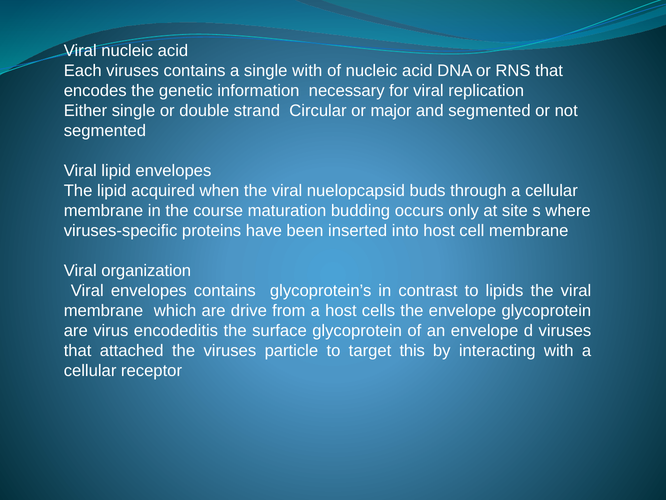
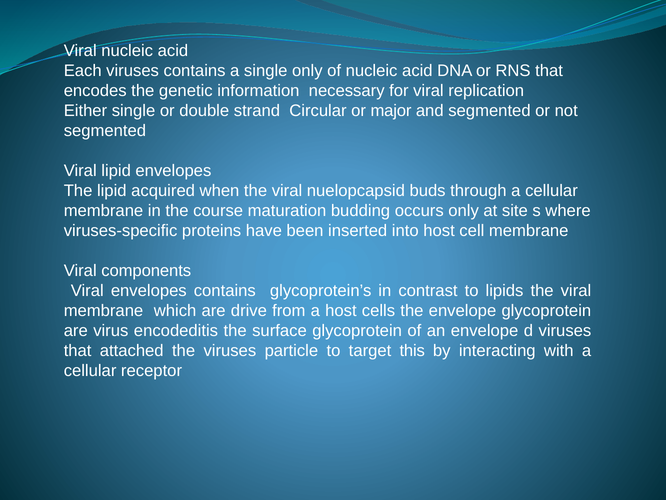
single with: with -> only
organization: organization -> components
